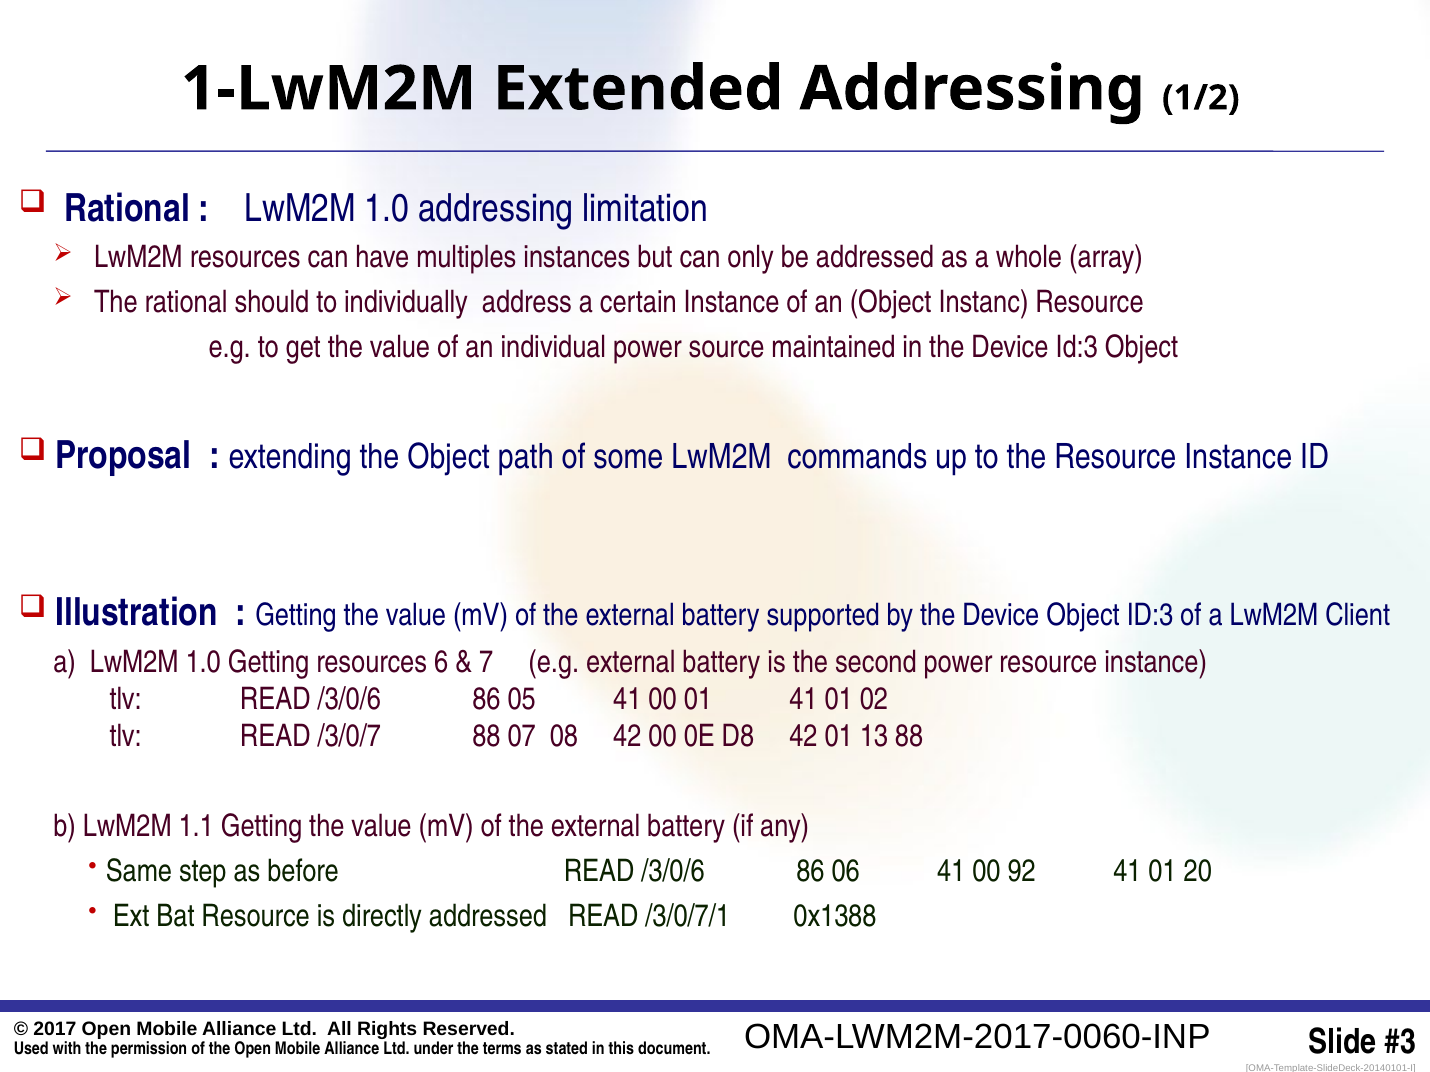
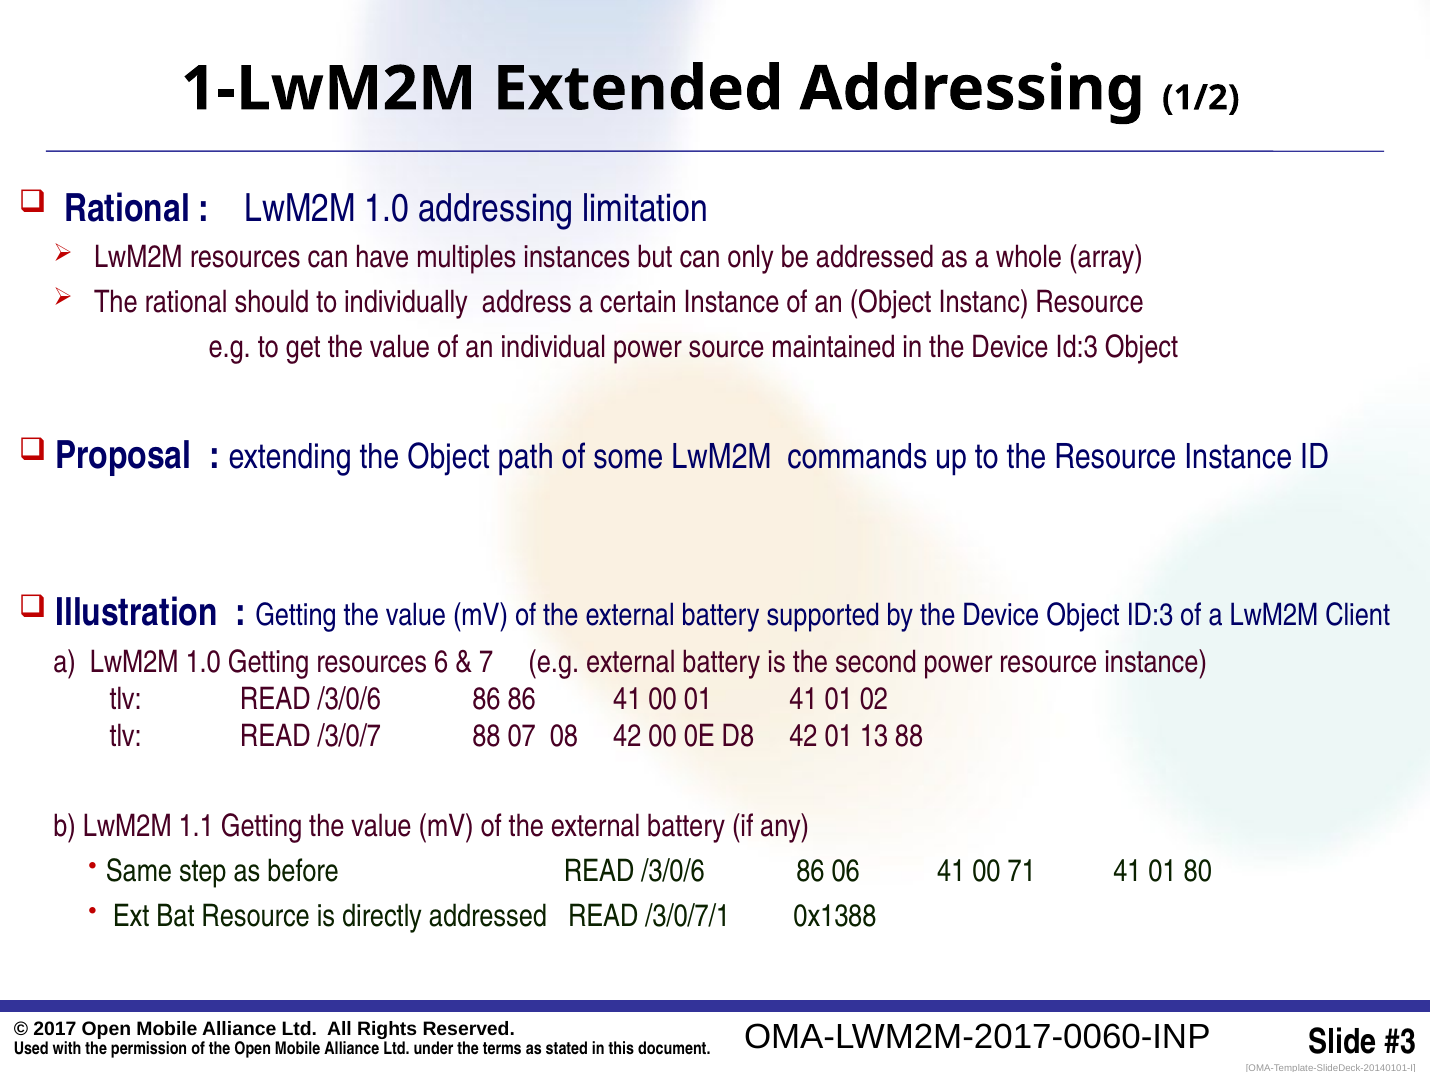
86 05: 05 -> 86
92: 92 -> 71
20: 20 -> 80
